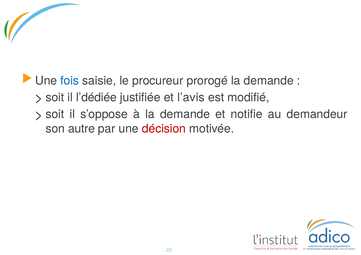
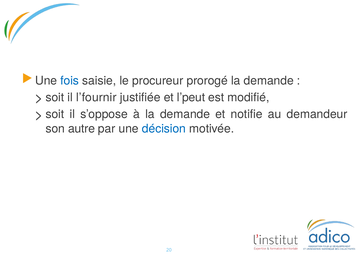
l’dédiée: l’dédiée -> l’fournir
l’avis: l’avis -> l’peut
décision colour: red -> blue
